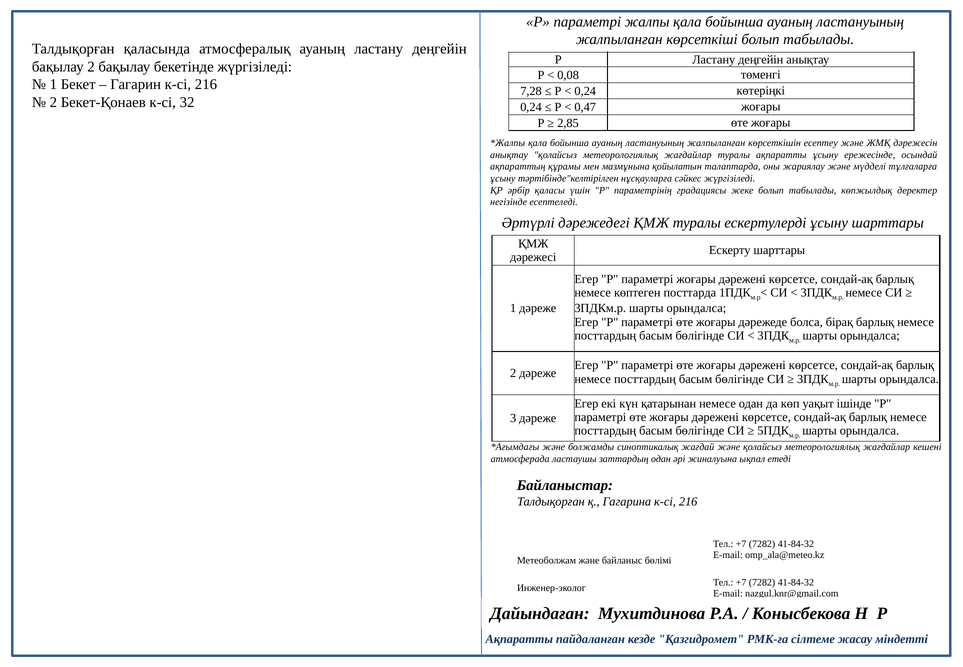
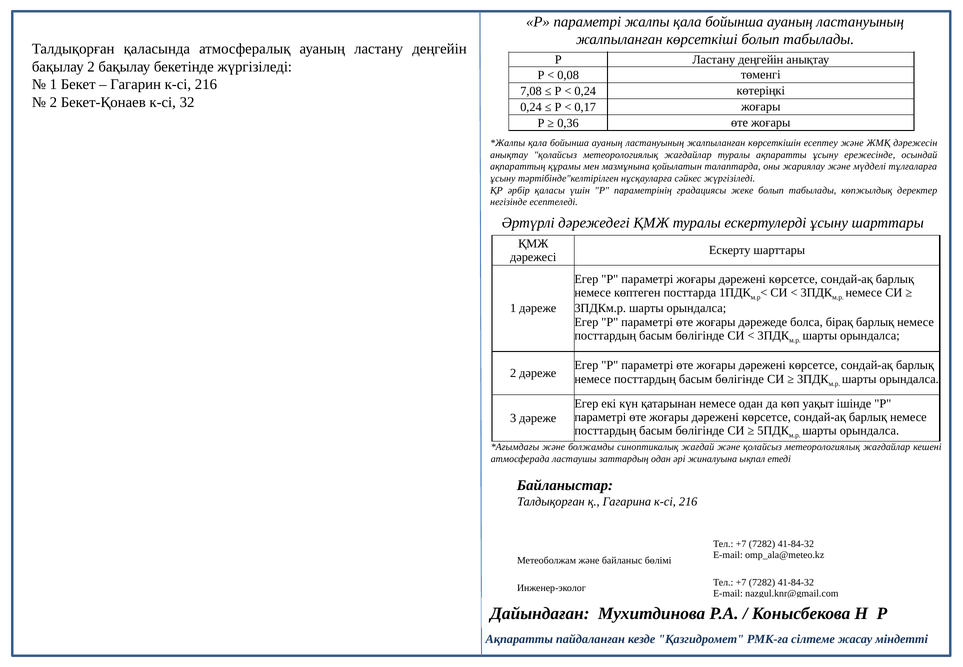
7,28: 7,28 -> 7,08
0,47: 0,47 -> 0,17
2,85: 2,85 -> 0,36
